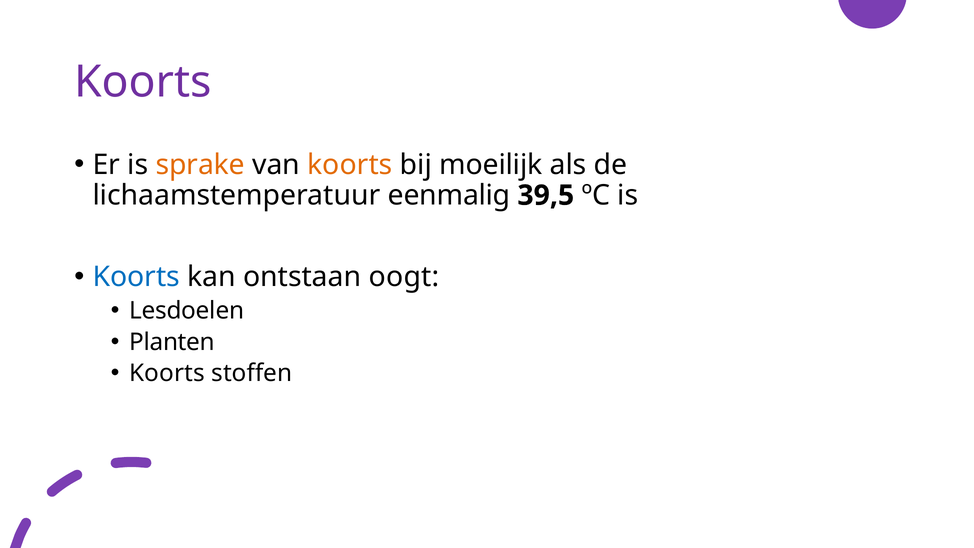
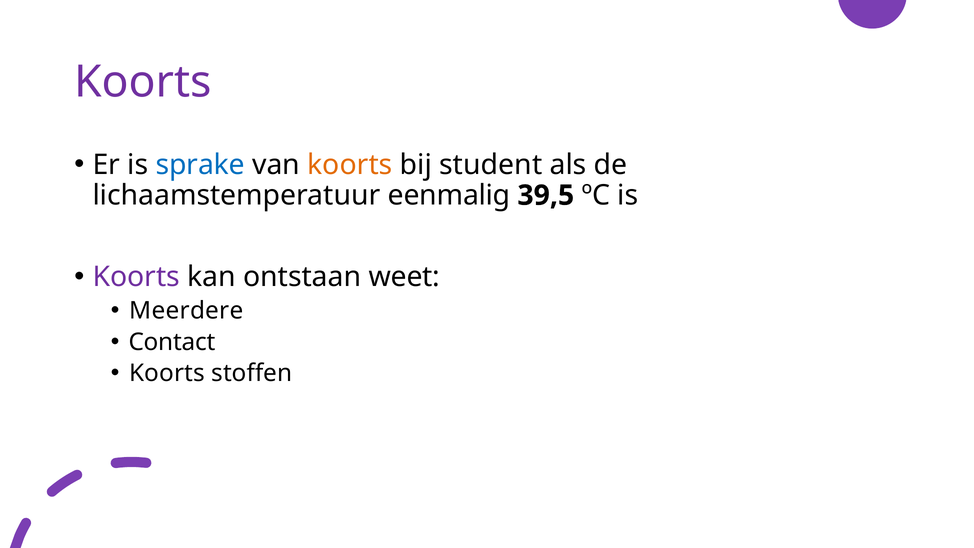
sprake colour: orange -> blue
moeilijk: moeilijk -> student
Koorts at (136, 277) colour: blue -> purple
oogt: oogt -> weet
Lesdoelen: Lesdoelen -> Meerdere
Planten: Planten -> Contact
